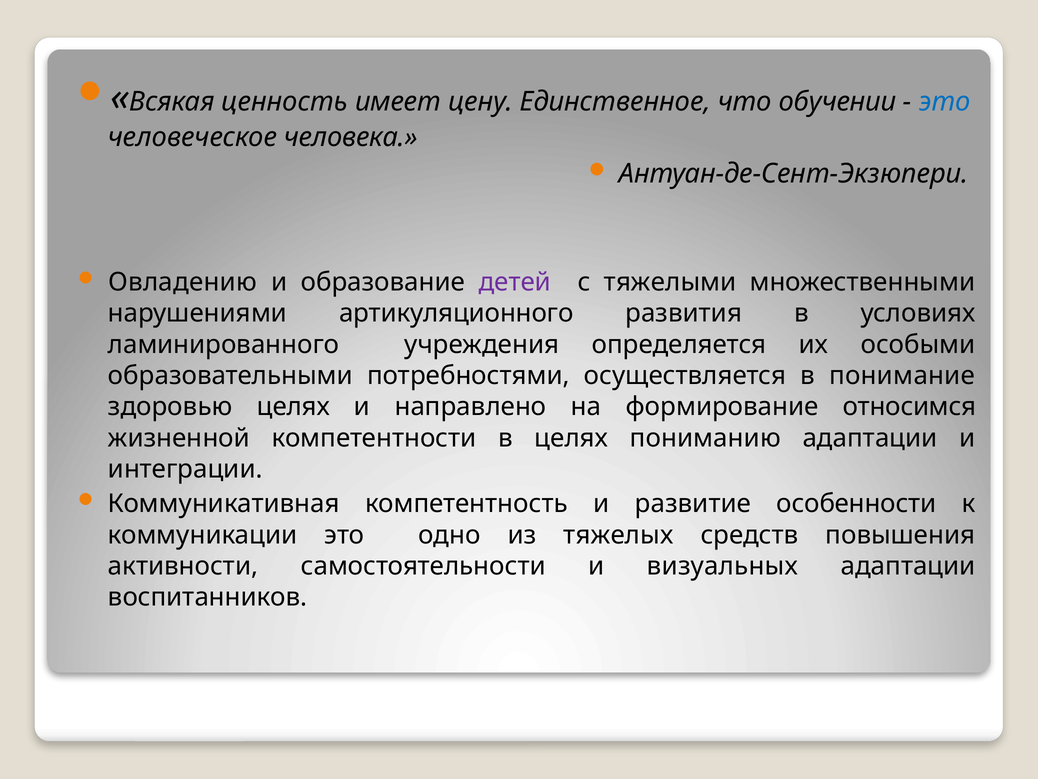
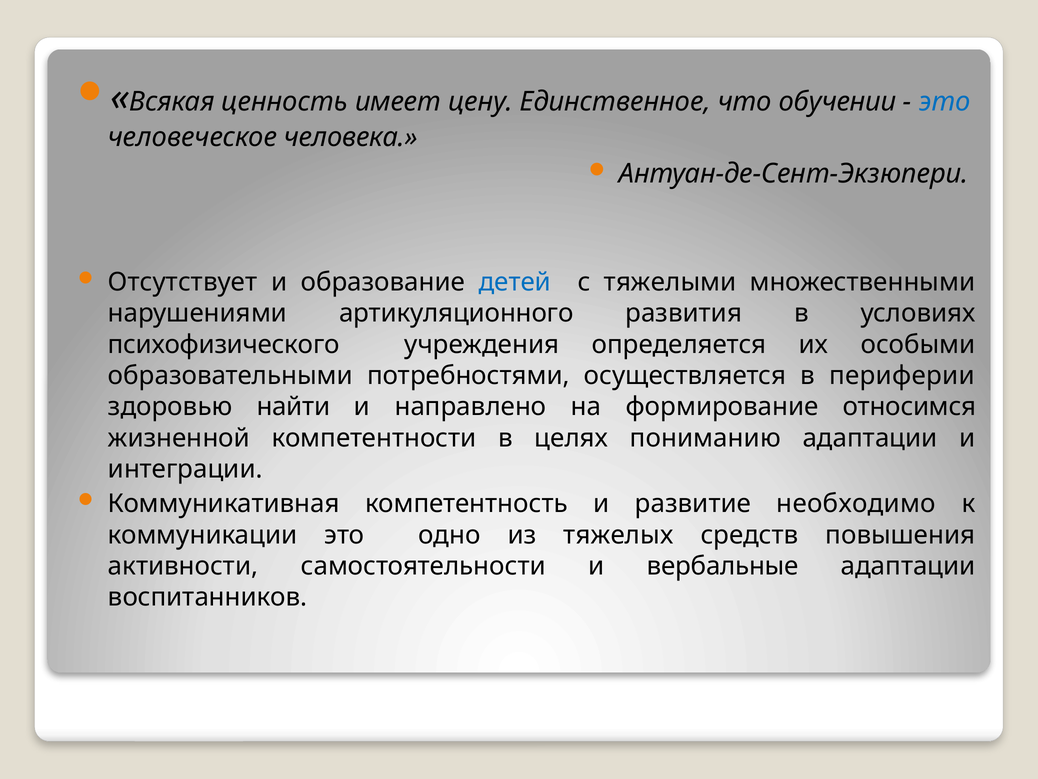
Овладению: Овладению -> Отсутствует
детей colour: purple -> blue
ламинированного: ламинированного -> психофизического
понимание: понимание -> периферии
здоровью целях: целях -> найти
особенности: особенности -> необходимо
визуальных: визуальных -> вербальные
